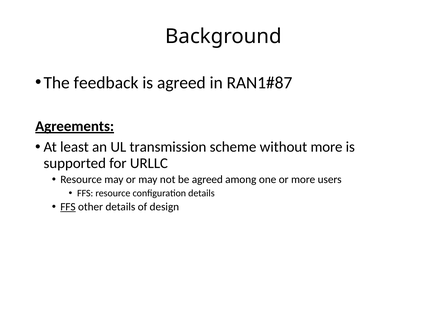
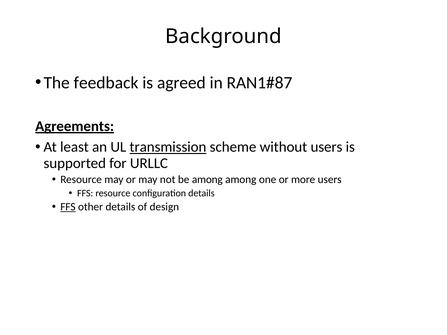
transmission underline: none -> present
without more: more -> users
be agreed: agreed -> among
